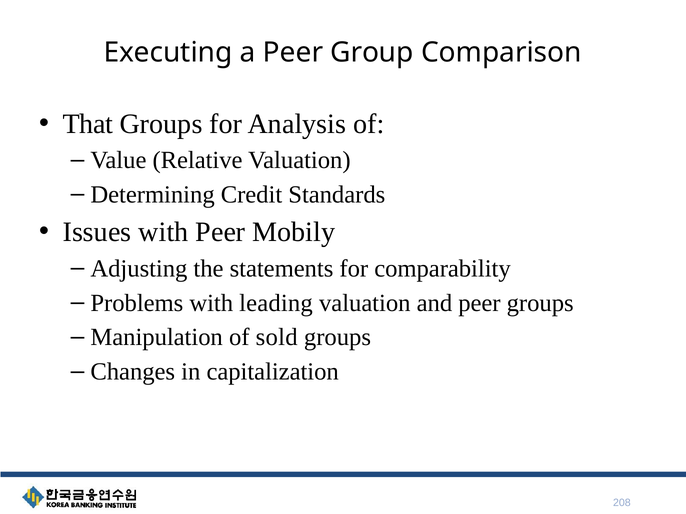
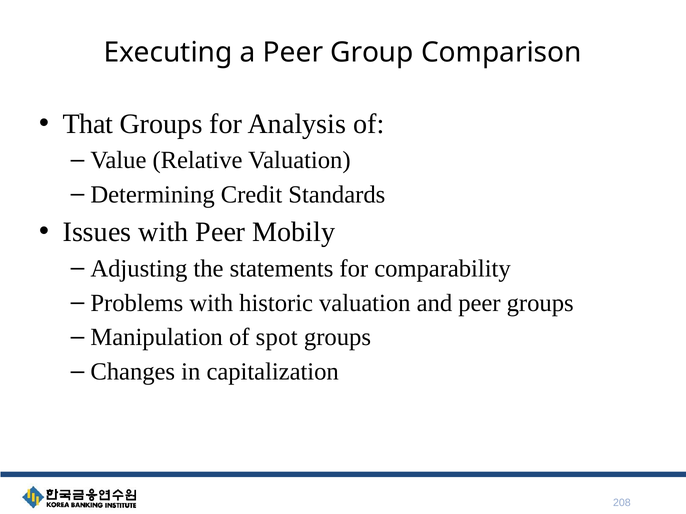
leading: leading -> historic
sold: sold -> spot
